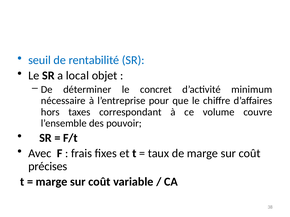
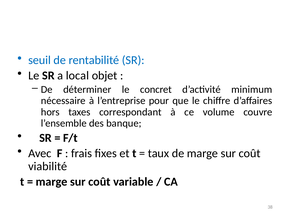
pouvoir: pouvoir -> banque
précises: précises -> viabilité
